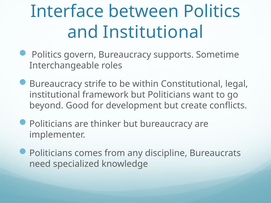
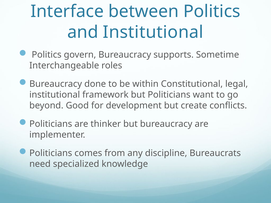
strife: strife -> done
